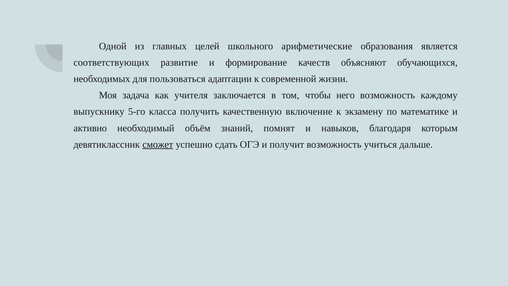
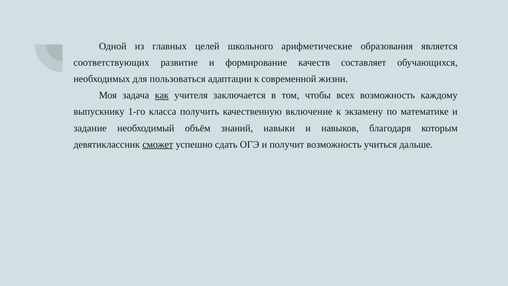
объясняют: объясняют -> составляет
как underline: none -> present
него: него -> всех
5-го: 5-го -> 1-го
активно: активно -> задание
помнят: помнят -> навыки
